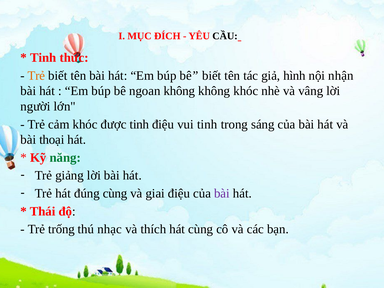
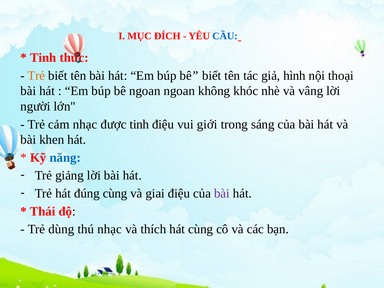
CẦU colour: black -> blue
nhận: nhận -> thoại
ngoan không: không -> ngoan
cảm khóc: khóc -> nhạc
vui tinh: tinh -> giới
thoại: thoại -> khen
năng colour: green -> blue
trống: trống -> dùng
